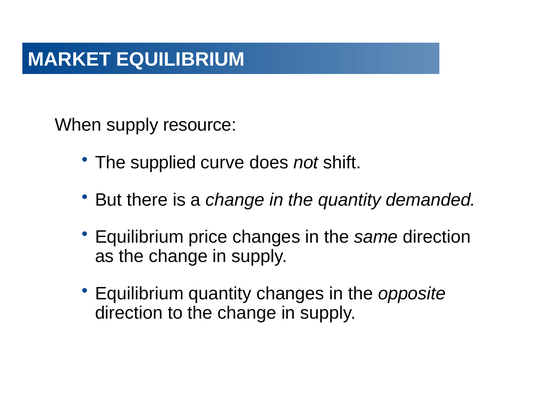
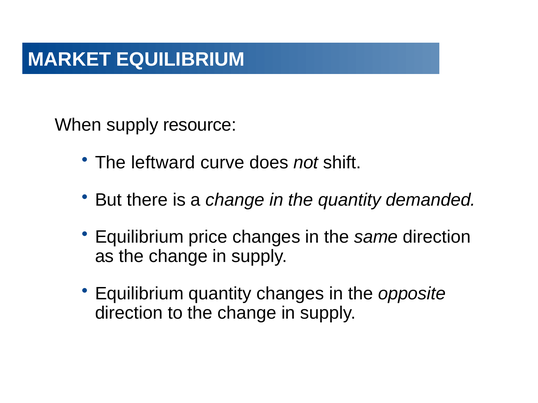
supplied: supplied -> leftward
